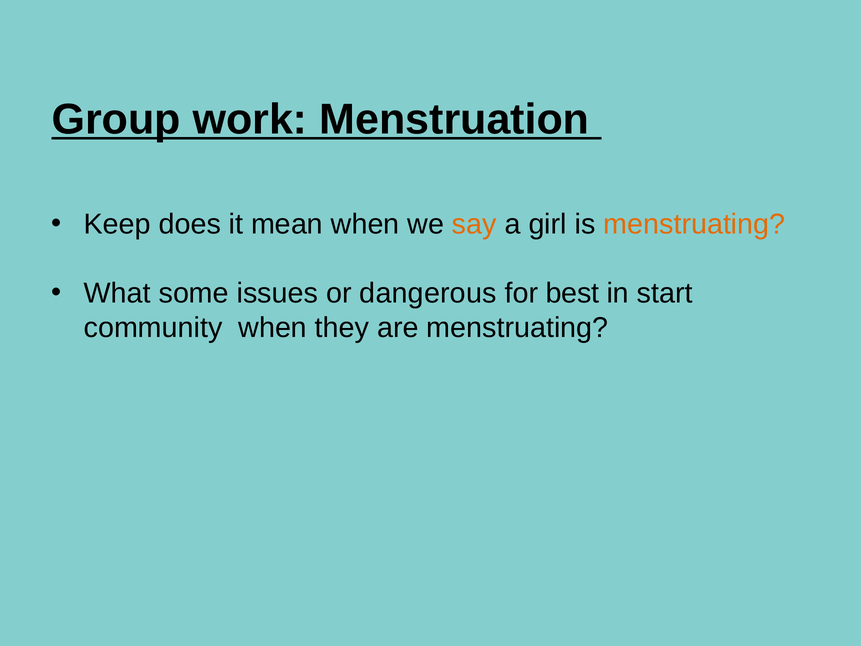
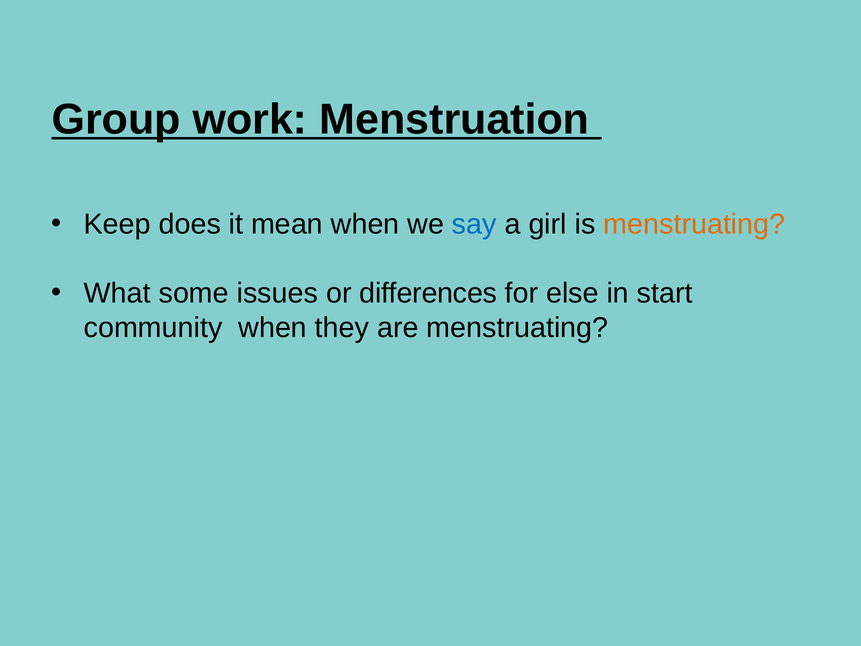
say colour: orange -> blue
dangerous: dangerous -> differences
best: best -> else
